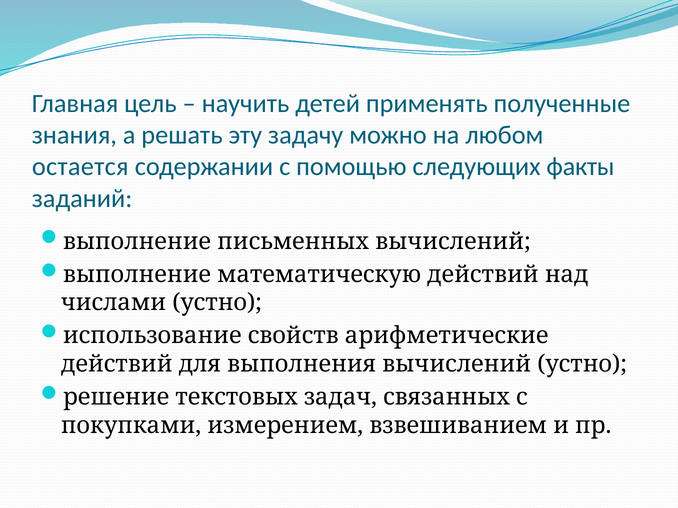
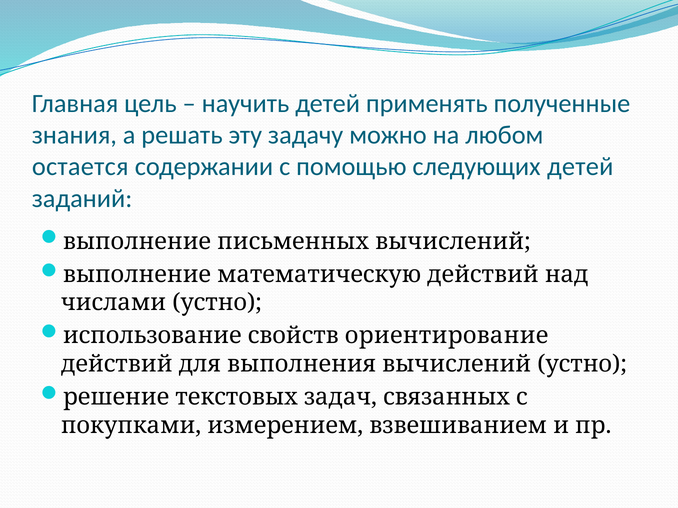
следующих факты: факты -> детей
арифметические: арифметические -> ориентирование
